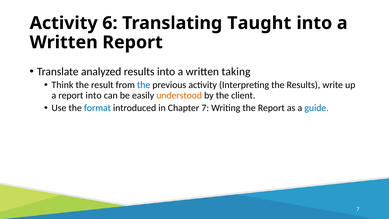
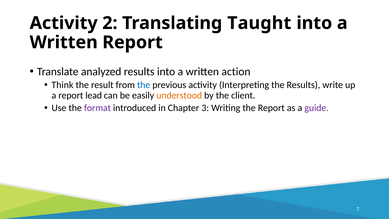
6: 6 -> 2
taking: taking -> action
report into: into -> lead
format colour: blue -> purple
Chapter 7: 7 -> 3
guide colour: blue -> purple
